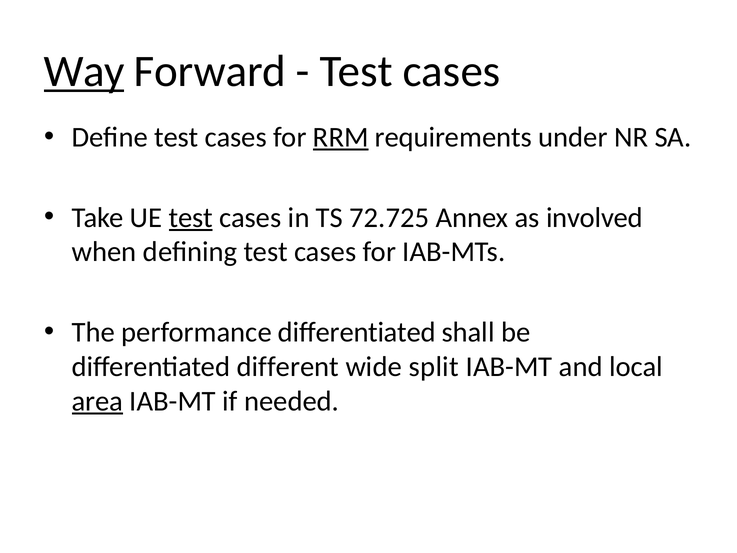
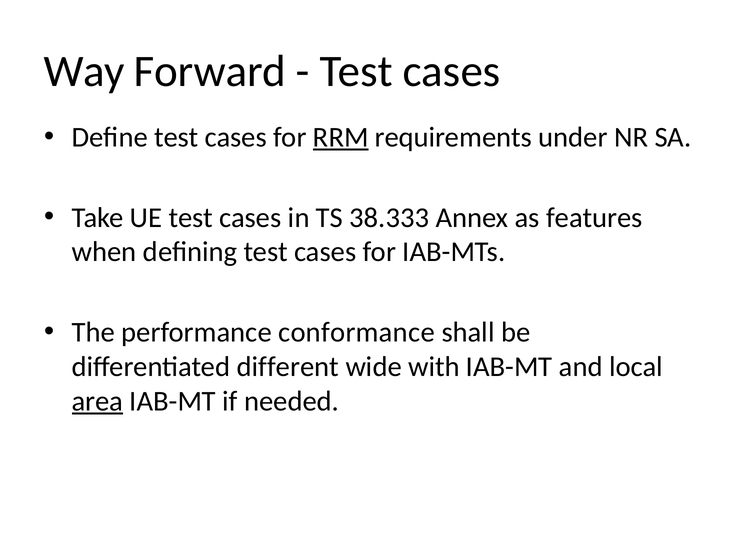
Way underline: present -> none
test at (191, 217) underline: present -> none
72.725: 72.725 -> 38.333
involved: involved -> features
performance differentiated: differentiated -> conformance
split: split -> with
